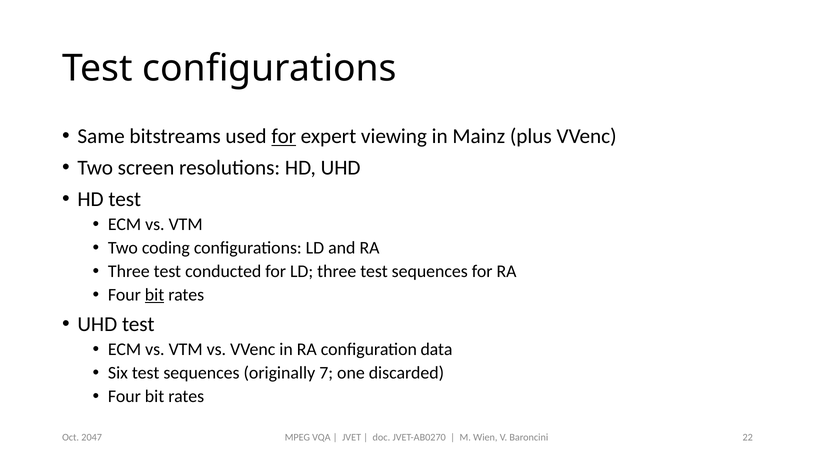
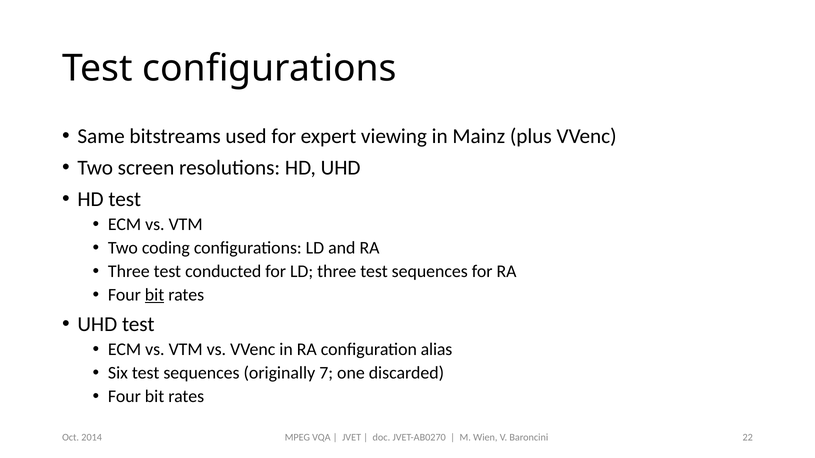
for at (284, 136) underline: present -> none
data: data -> alias
2047: 2047 -> 2014
